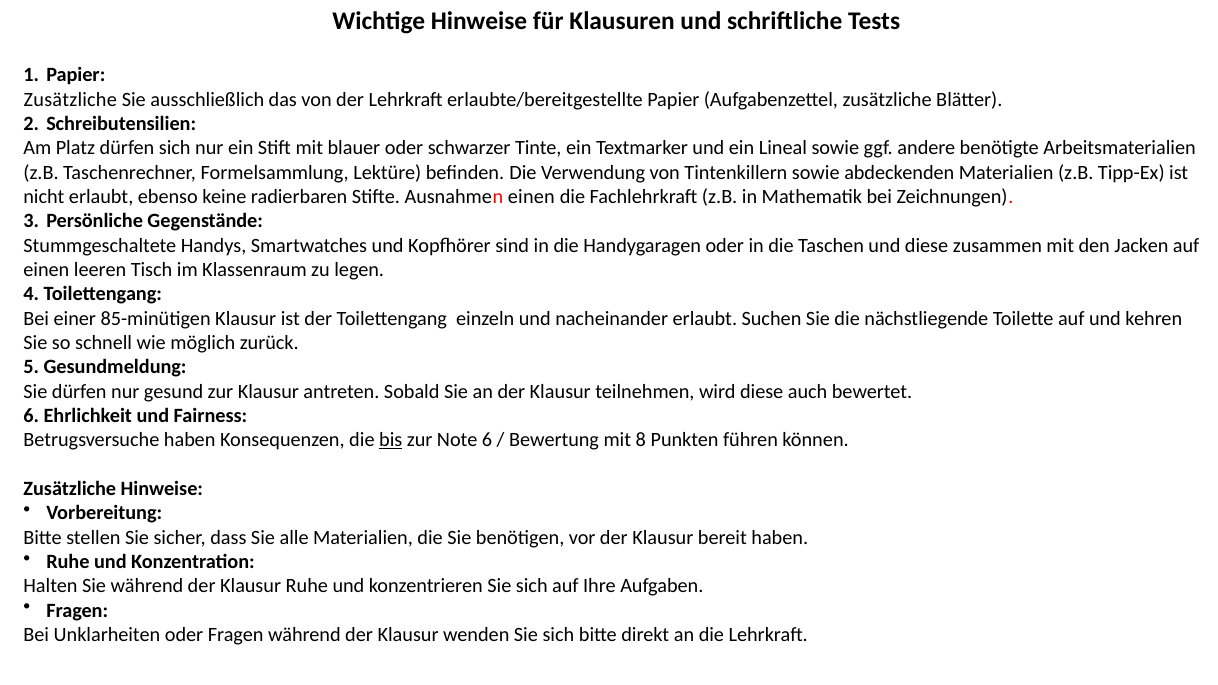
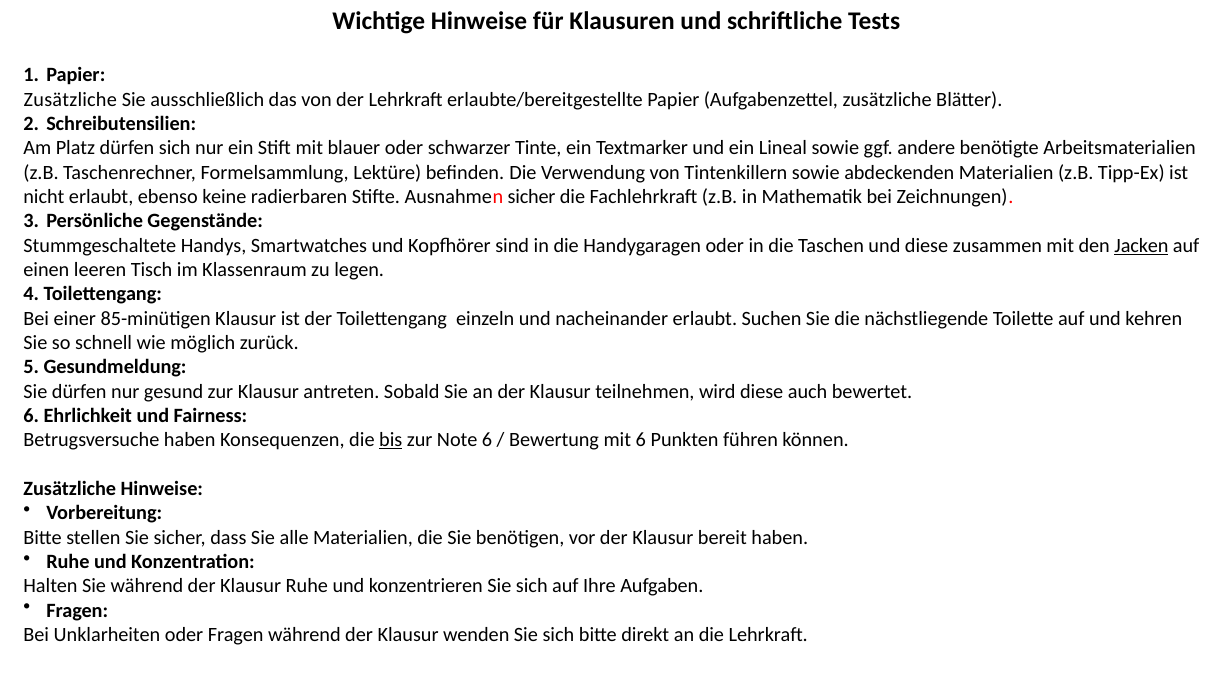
Ausnahmen einen: einen -> sicher
Jacken underline: none -> present
mit 8: 8 -> 6
